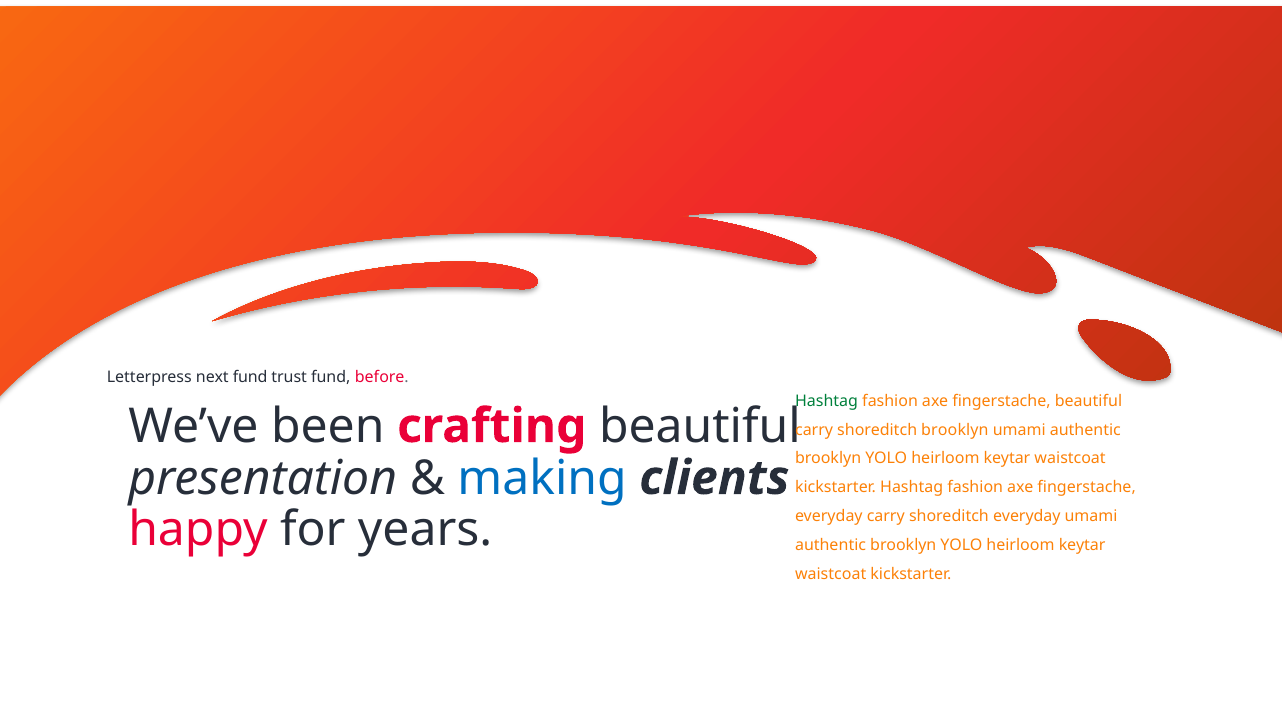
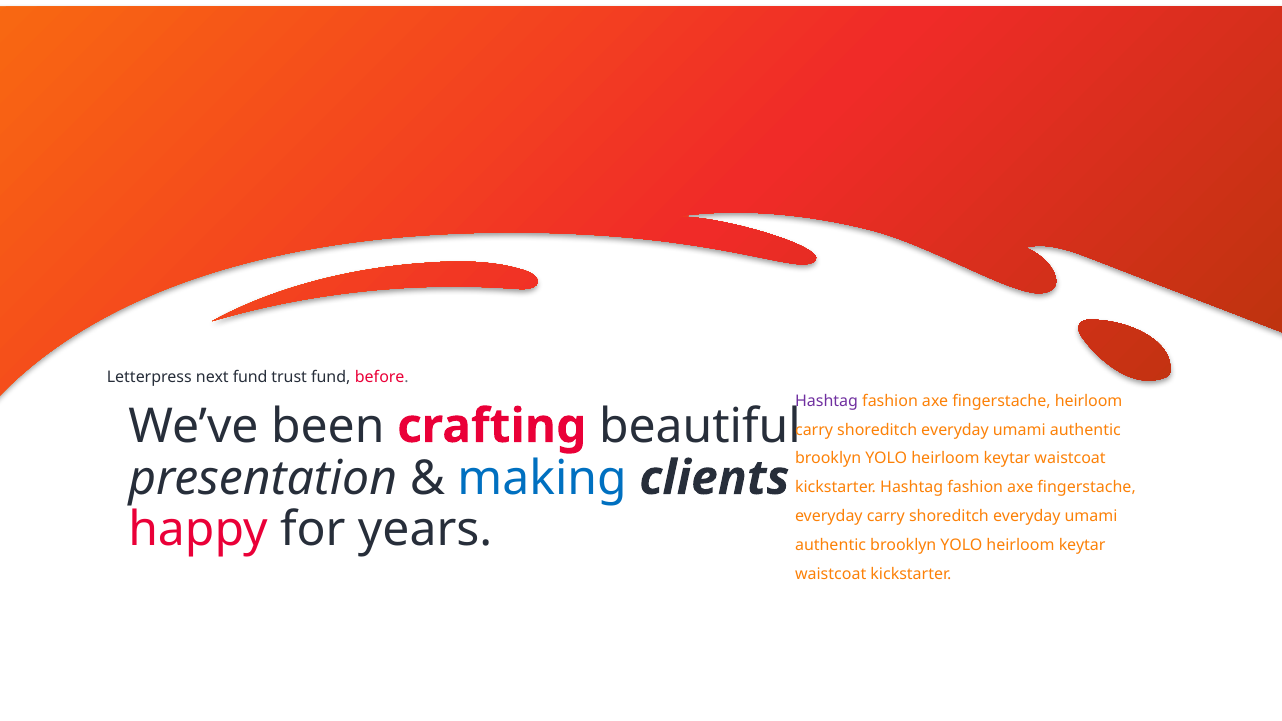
Hashtag at (827, 401) colour: green -> purple
fingerstache beautiful: beautiful -> heirloom
brooklyn at (955, 430): brooklyn -> everyday
